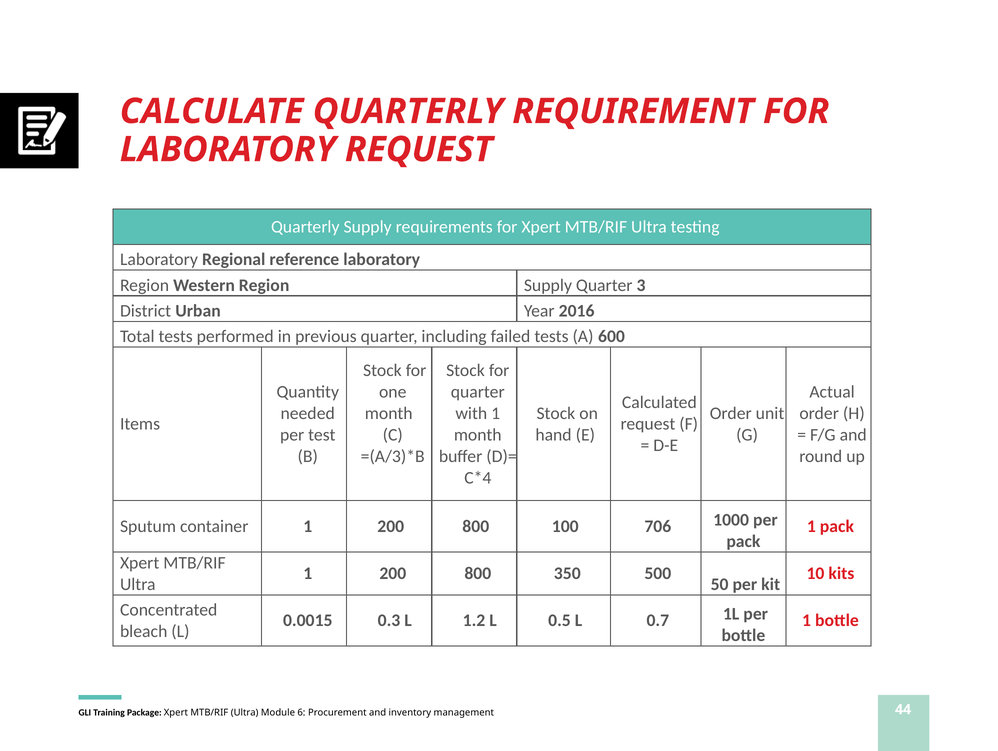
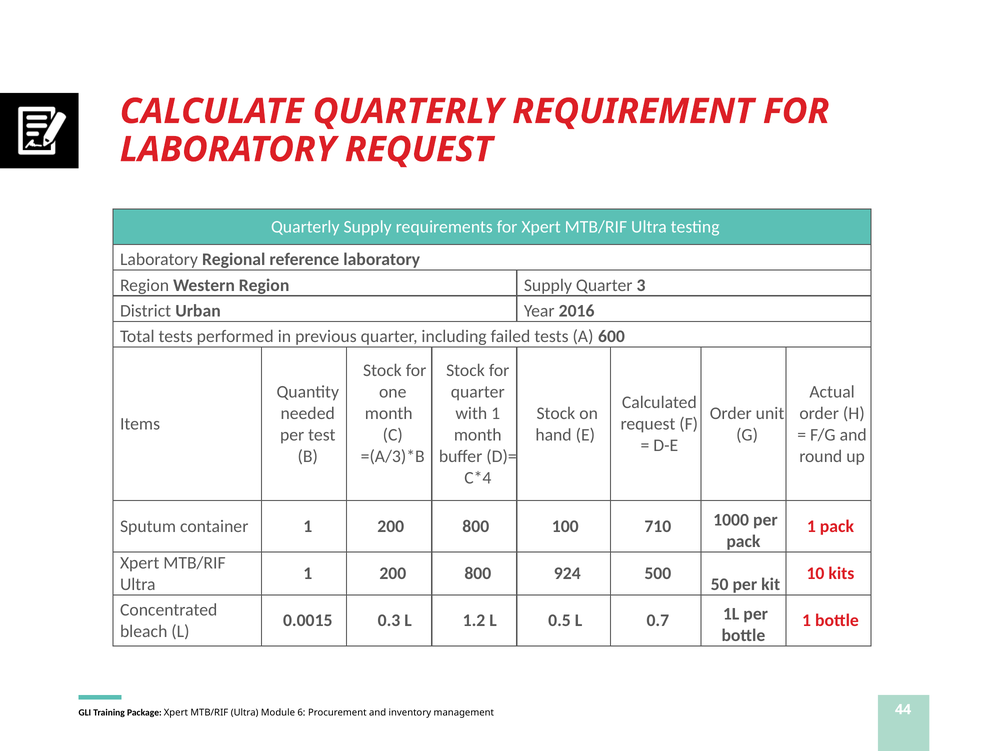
706: 706 -> 710
350: 350 -> 924
